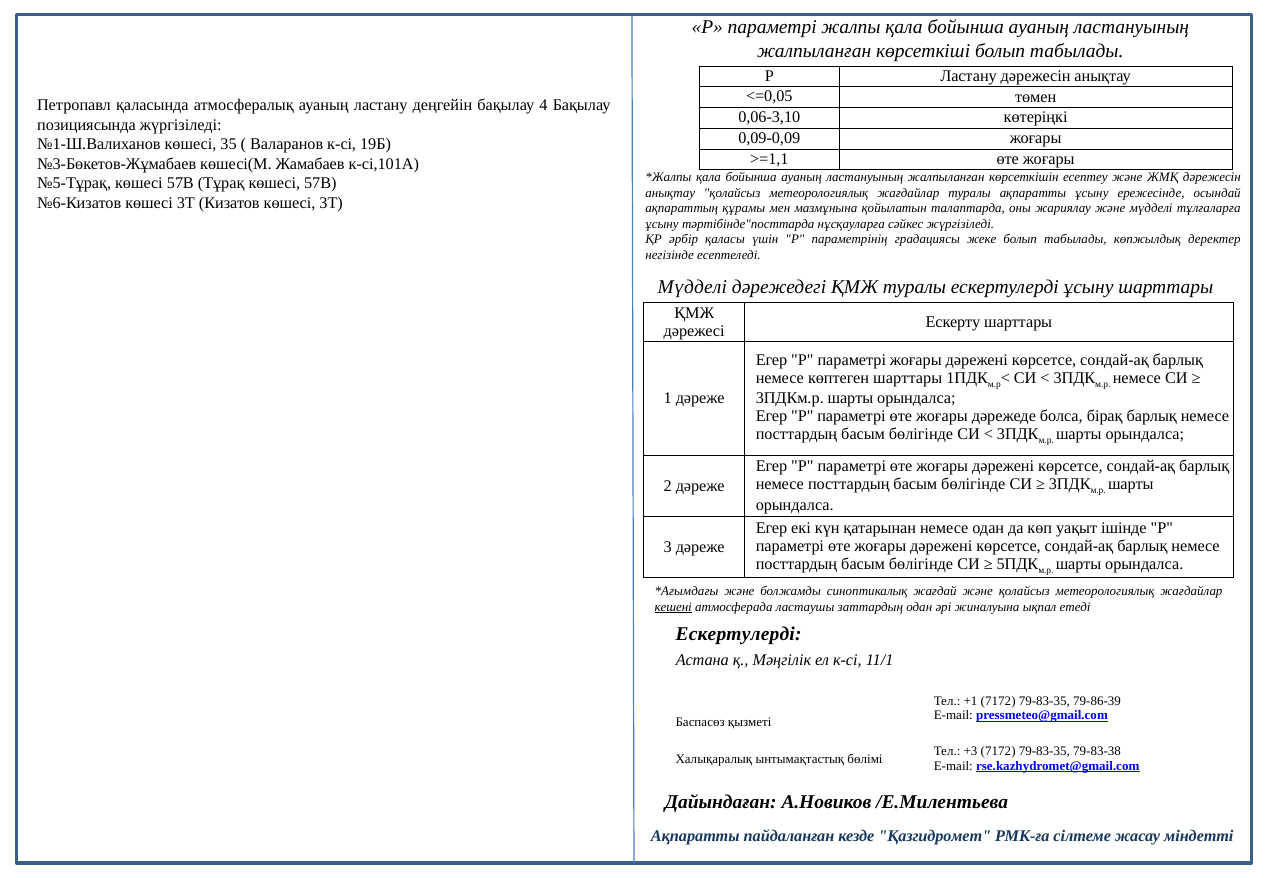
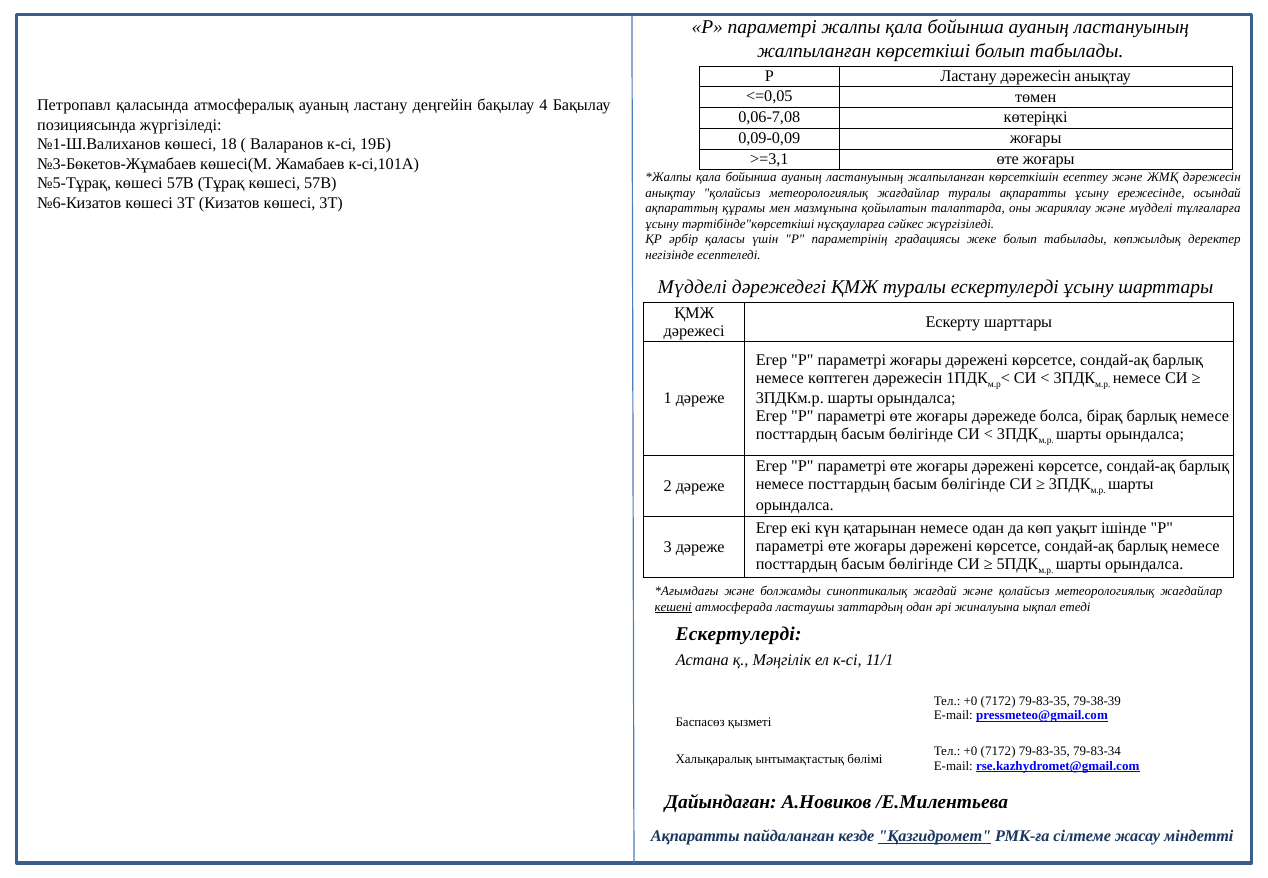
0,06-3,10: 0,06-3,10 -> 0,06-7,08
35: 35 -> 18
>=1,1: >=1,1 -> >=3,1
тәртібінде"посттарда: тәртібінде"посттарда -> тәртібінде"көрсеткіші
көптеген шарттары: шарттары -> дәрежесін
+1 at (971, 701): +1 -> +0
79-86-39: 79-86-39 -> 79-38-39
+3 at (971, 751): +3 -> +0
79-83-38: 79-83-38 -> 79-83-34
Қазгидромет underline: none -> present
